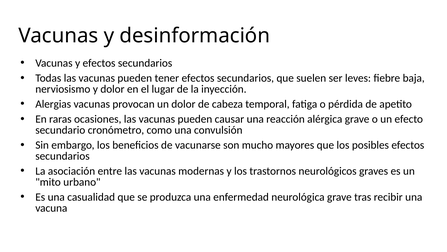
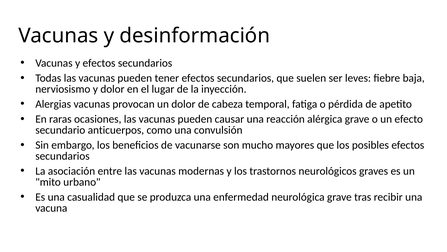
cronómetro: cronómetro -> anticuerpos
